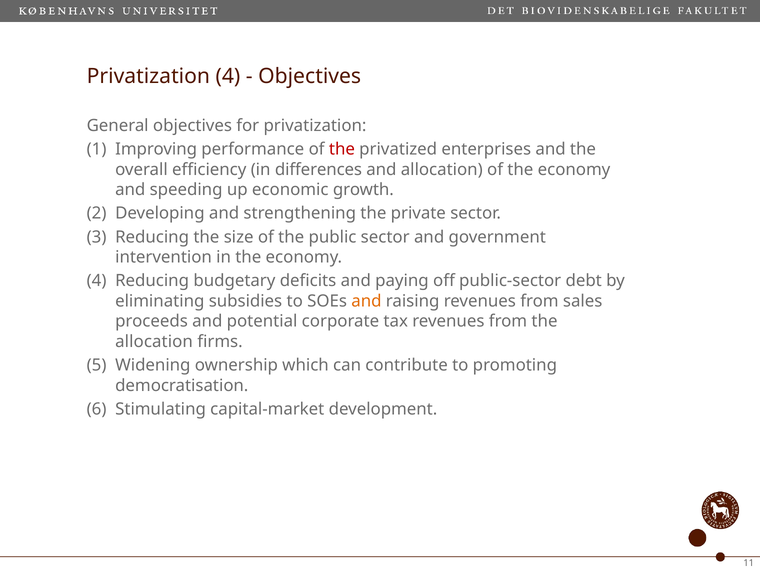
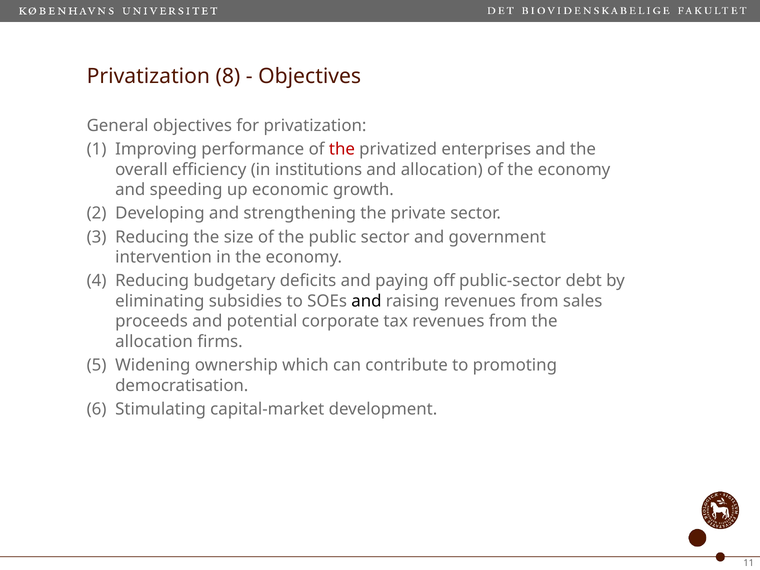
Privatization 4: 4 -> 8
differences: differences -> institutions
and at (366, 301) colour: orange -> black
